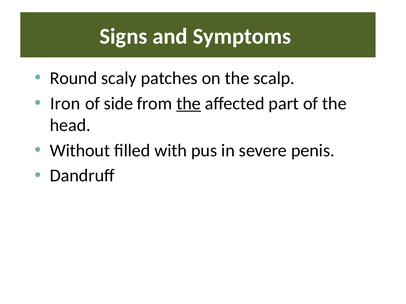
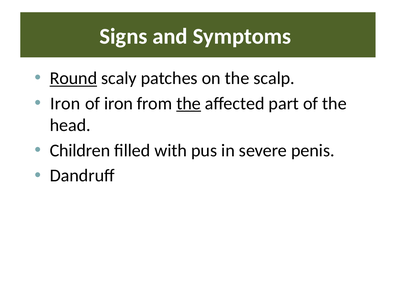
Round underline: none -> present
of side: side -> iron
Without: Without -> Children
